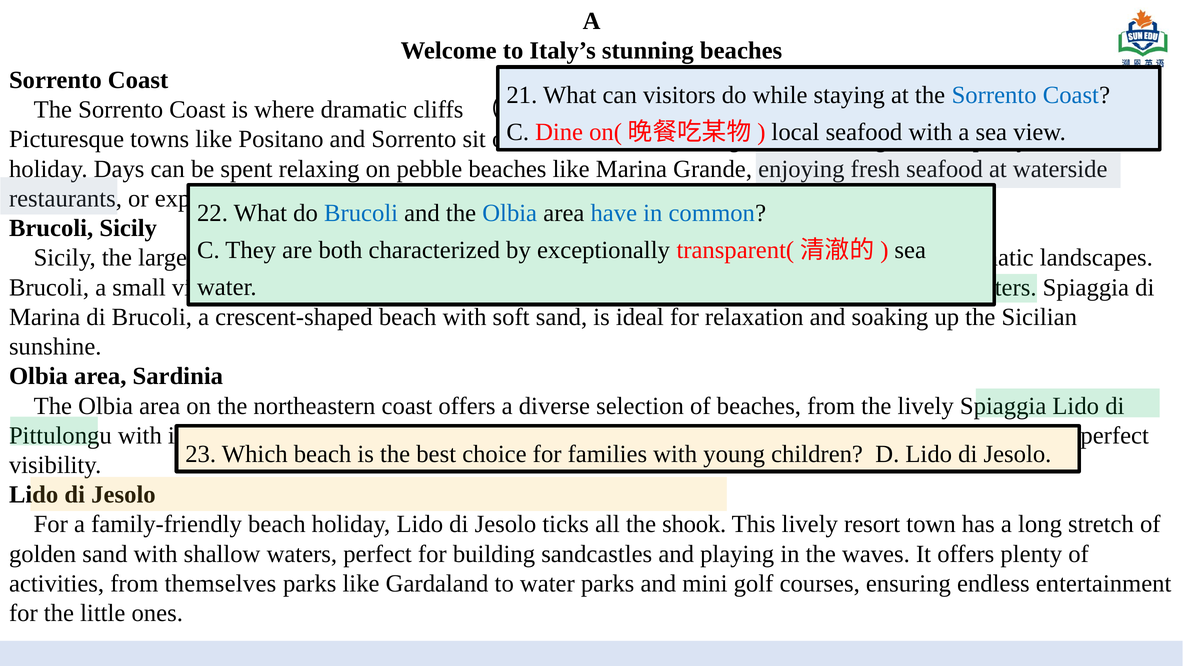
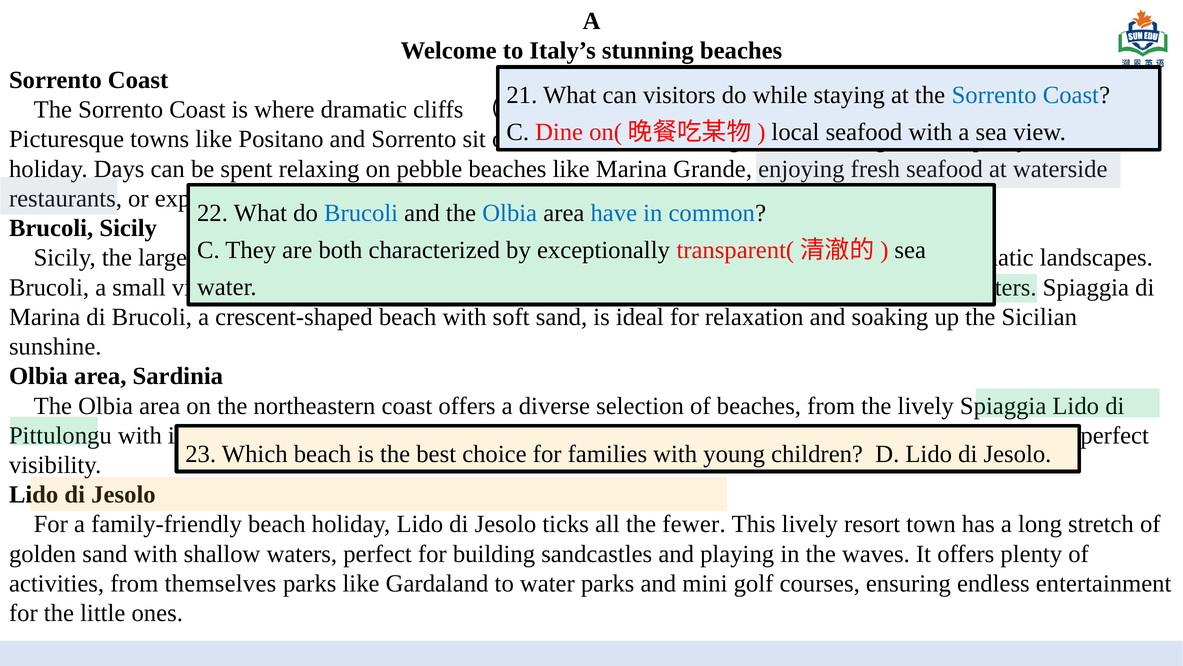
shook: shook -> fewer
